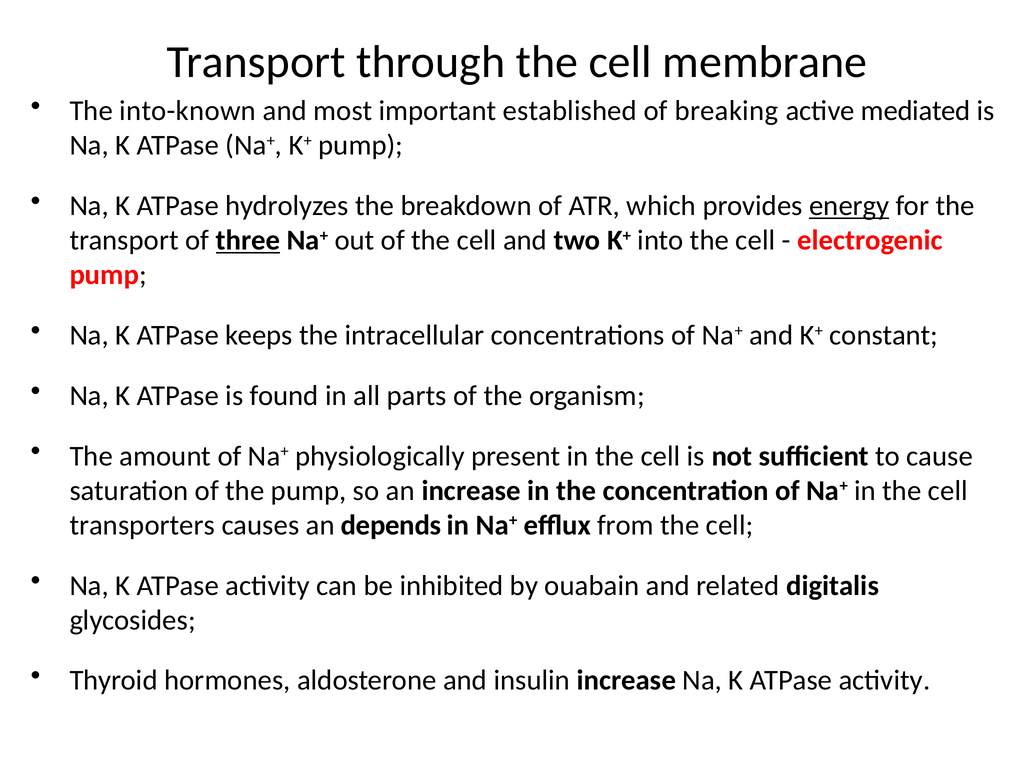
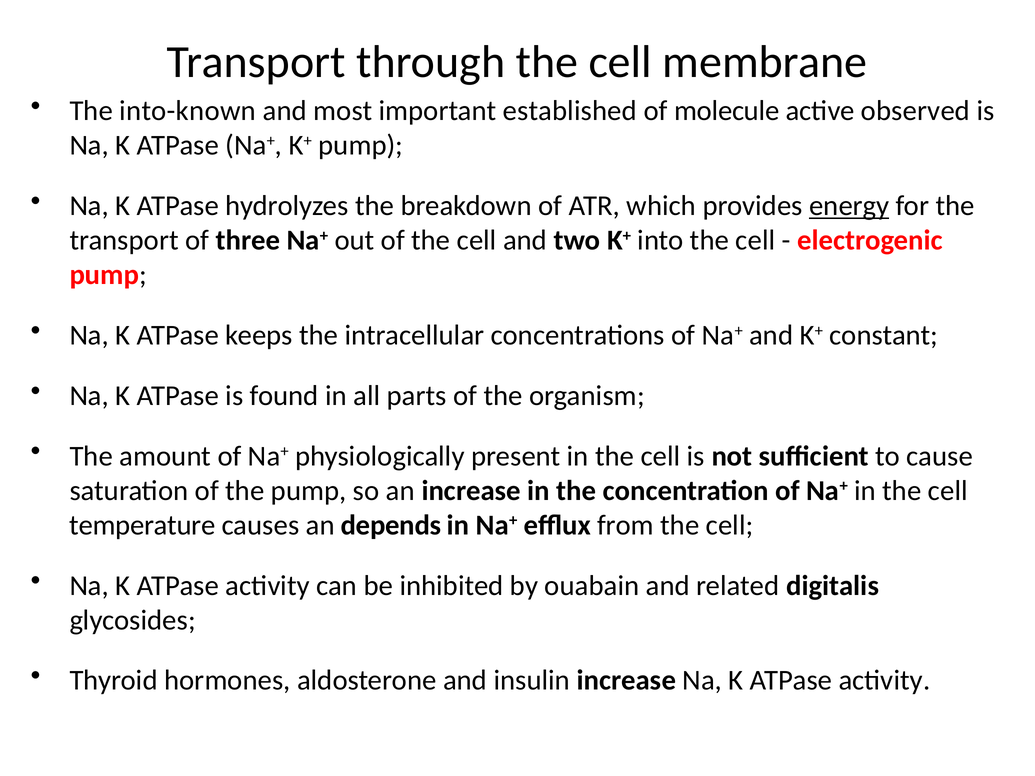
breaking: breaking -> molecule
mediated: mediated -> observed
three underline: present -> none
transporters: transporters -> temperature
